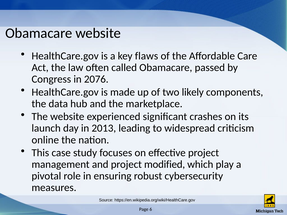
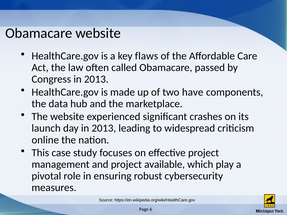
Congress in 2076: 2076 -> 2013
likely: likely -> have
modified: modified -> available
